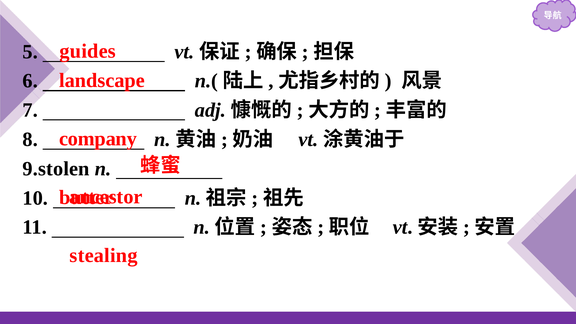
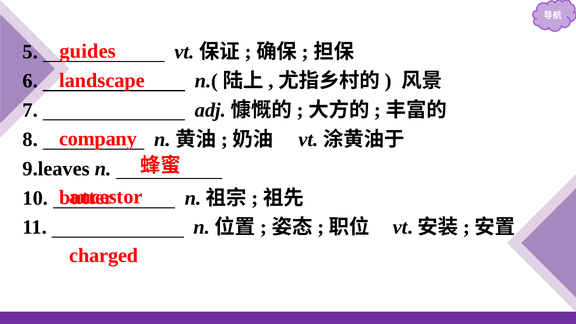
9.stolen: 9.stolen -> 9.leaves
stealing: stealing -> charged
